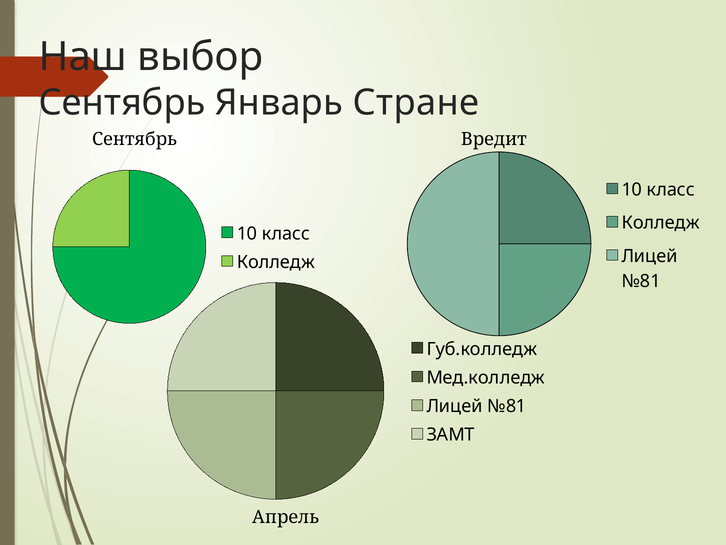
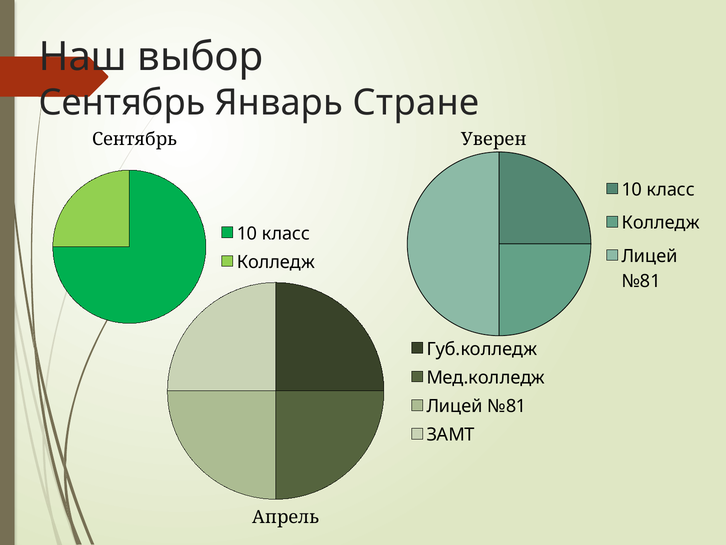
Вредит: Вредит -> Уверен
